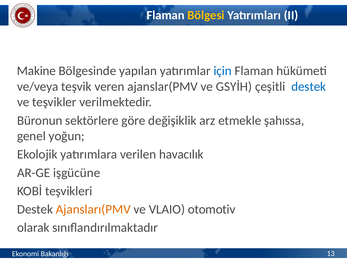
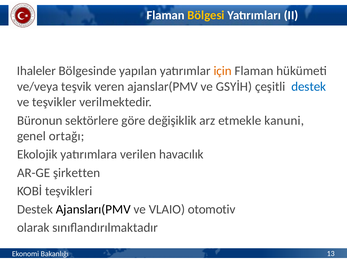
Makine: Makine -> Ihaleler
için colour: blue -> orange
şahıssa: şahıssa -> kanuni
yoğun: yoğun -> ortağı
işgücüne: işgücüne -> şirketten
Ajansları(PMV colour: orange -> black
